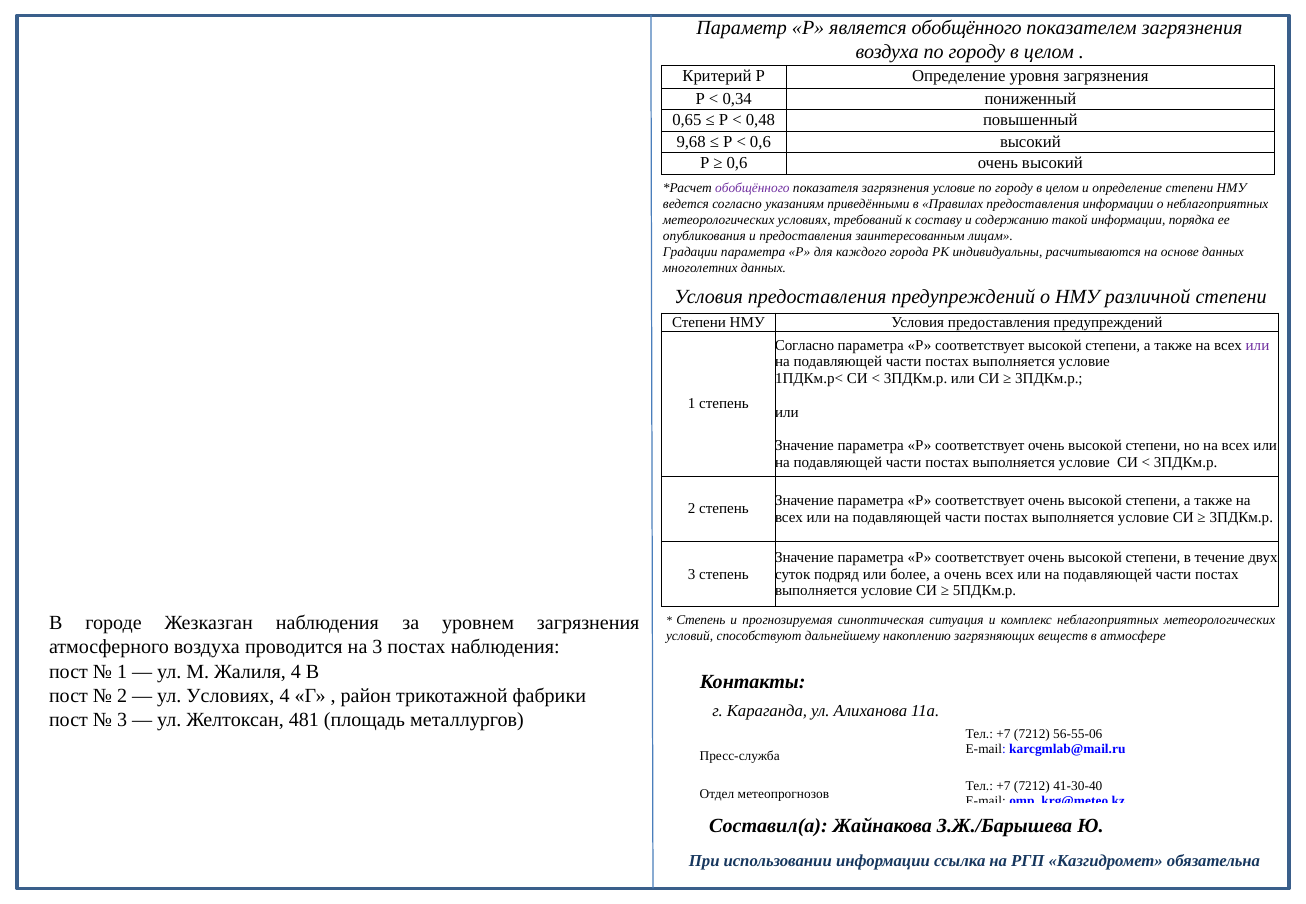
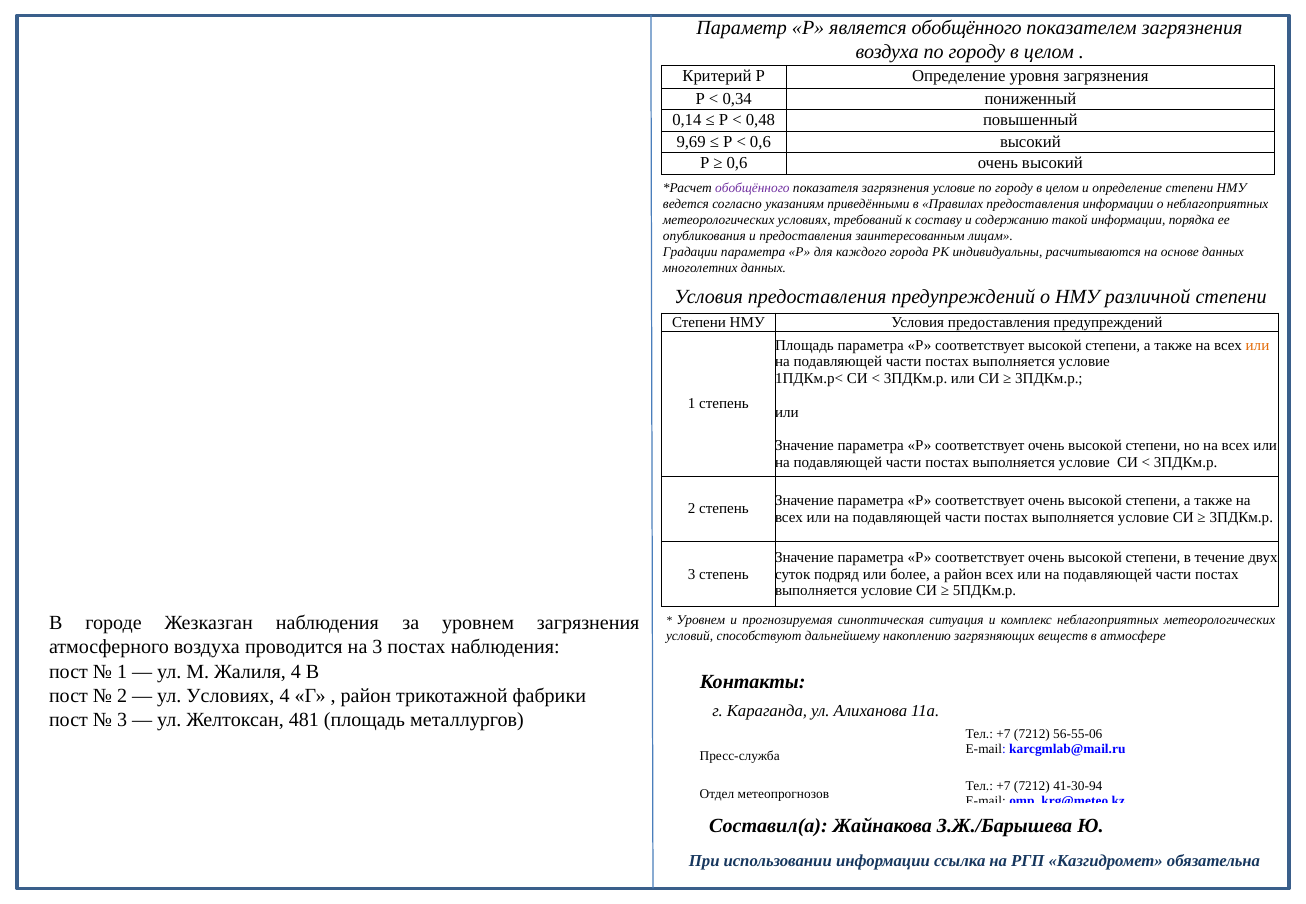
0,65: 0,65 -> 0,14
9,68: 9,68 -> 9,69
Согласно at (805, 345): Согласно -> Площадь
или at (1258, 345) colour: purple -> orange
а очень: очень -> район
Степень at (701, 621): Степень -> Уровнем
41-30-40: 41-30-40 -> 41-30-94
